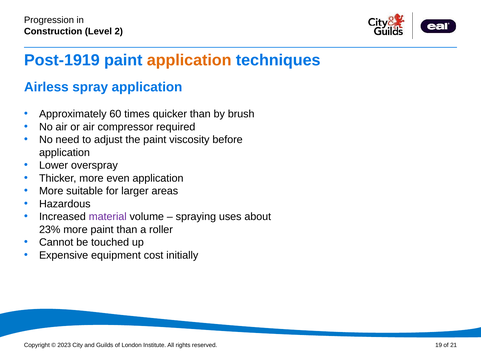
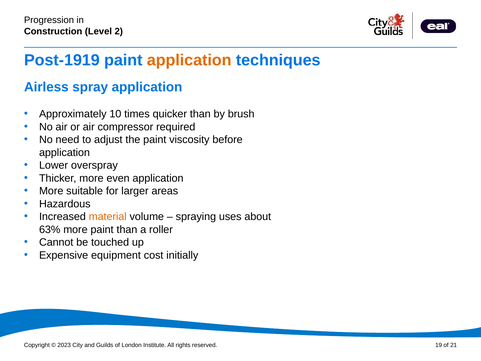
60: 60 -> 10
material colour: purple -> orange
23%: 23% -> 63%
